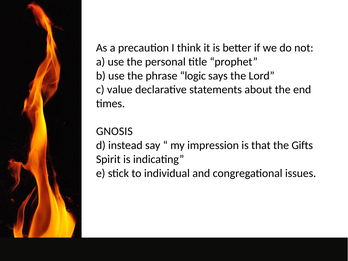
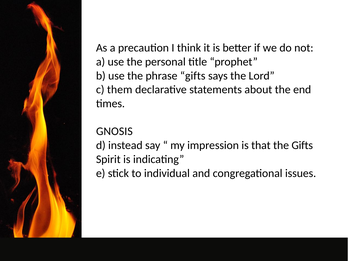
phrase logic: logic -> gifts
value: value -> them
